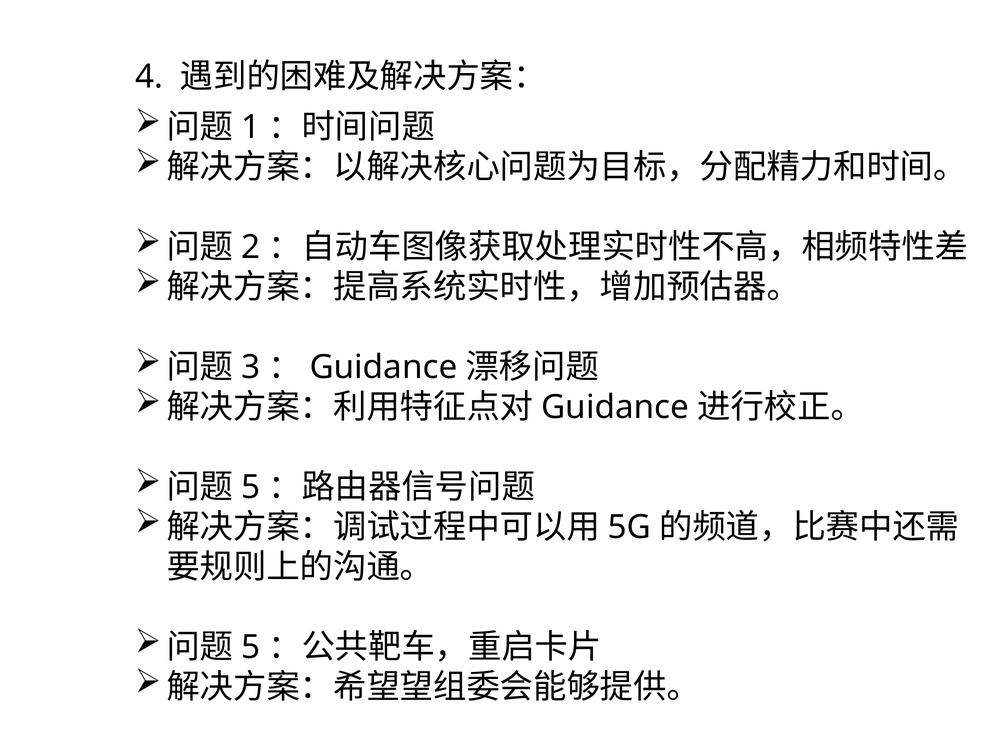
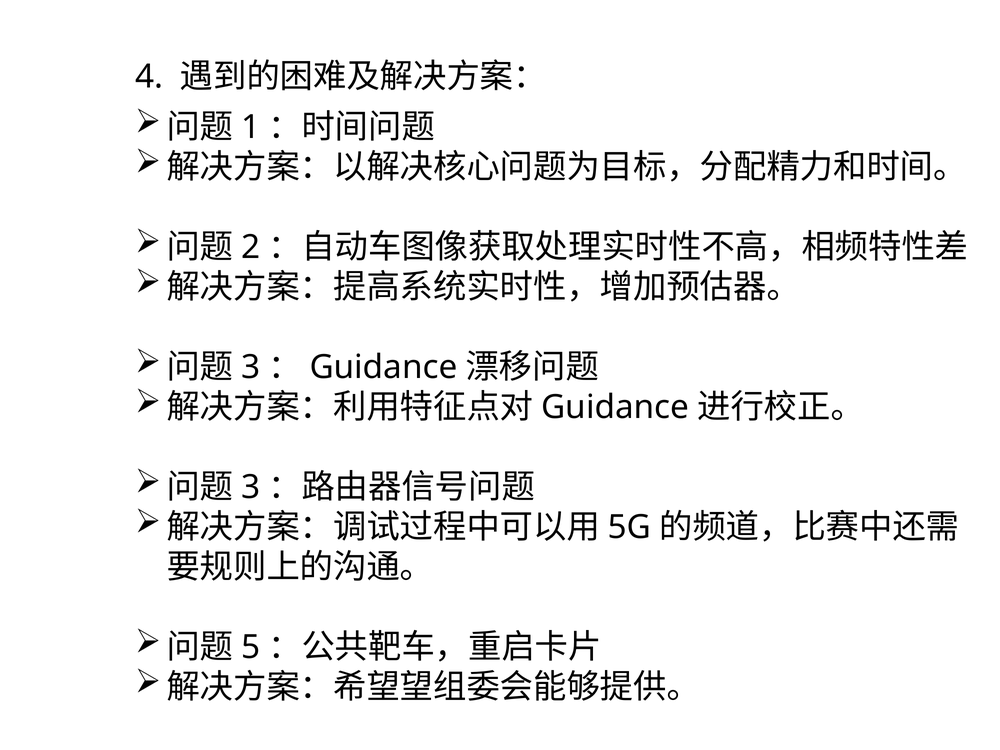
5 at (251, 487): 5 -> 3
